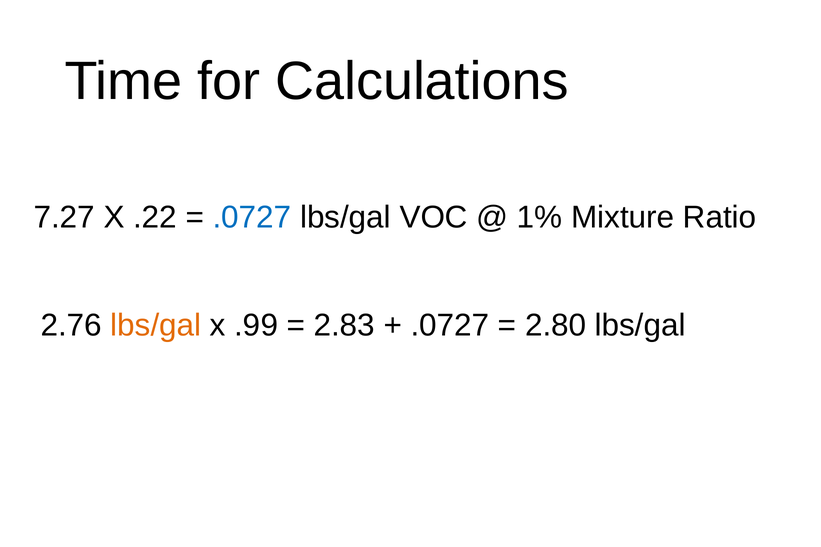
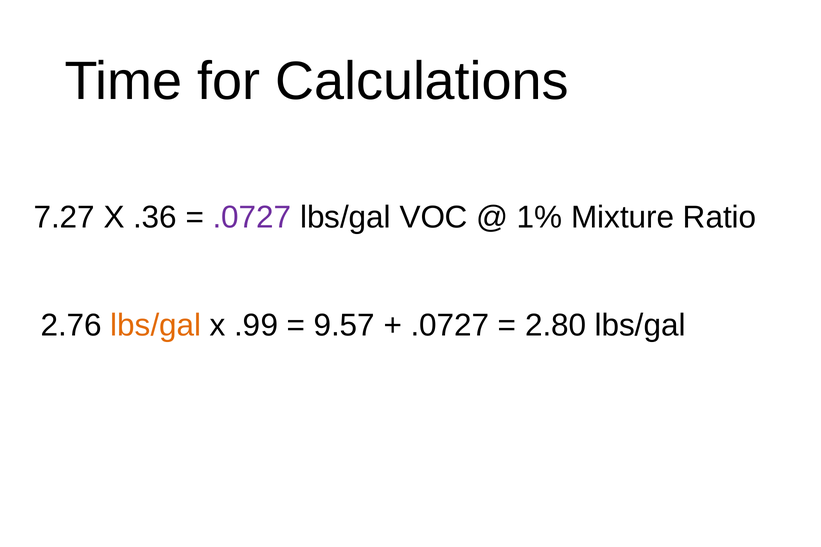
.22: .22 -> .36
.0727 at (252, 217) colour: blue -> purple
2.83: 2.83 -> 9.57
